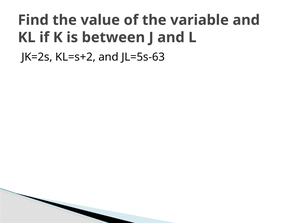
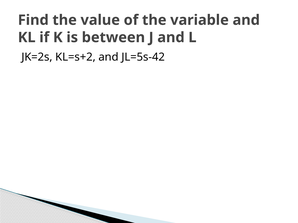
JL=5s-63: JL=5s-63 -> JL=5s-42
